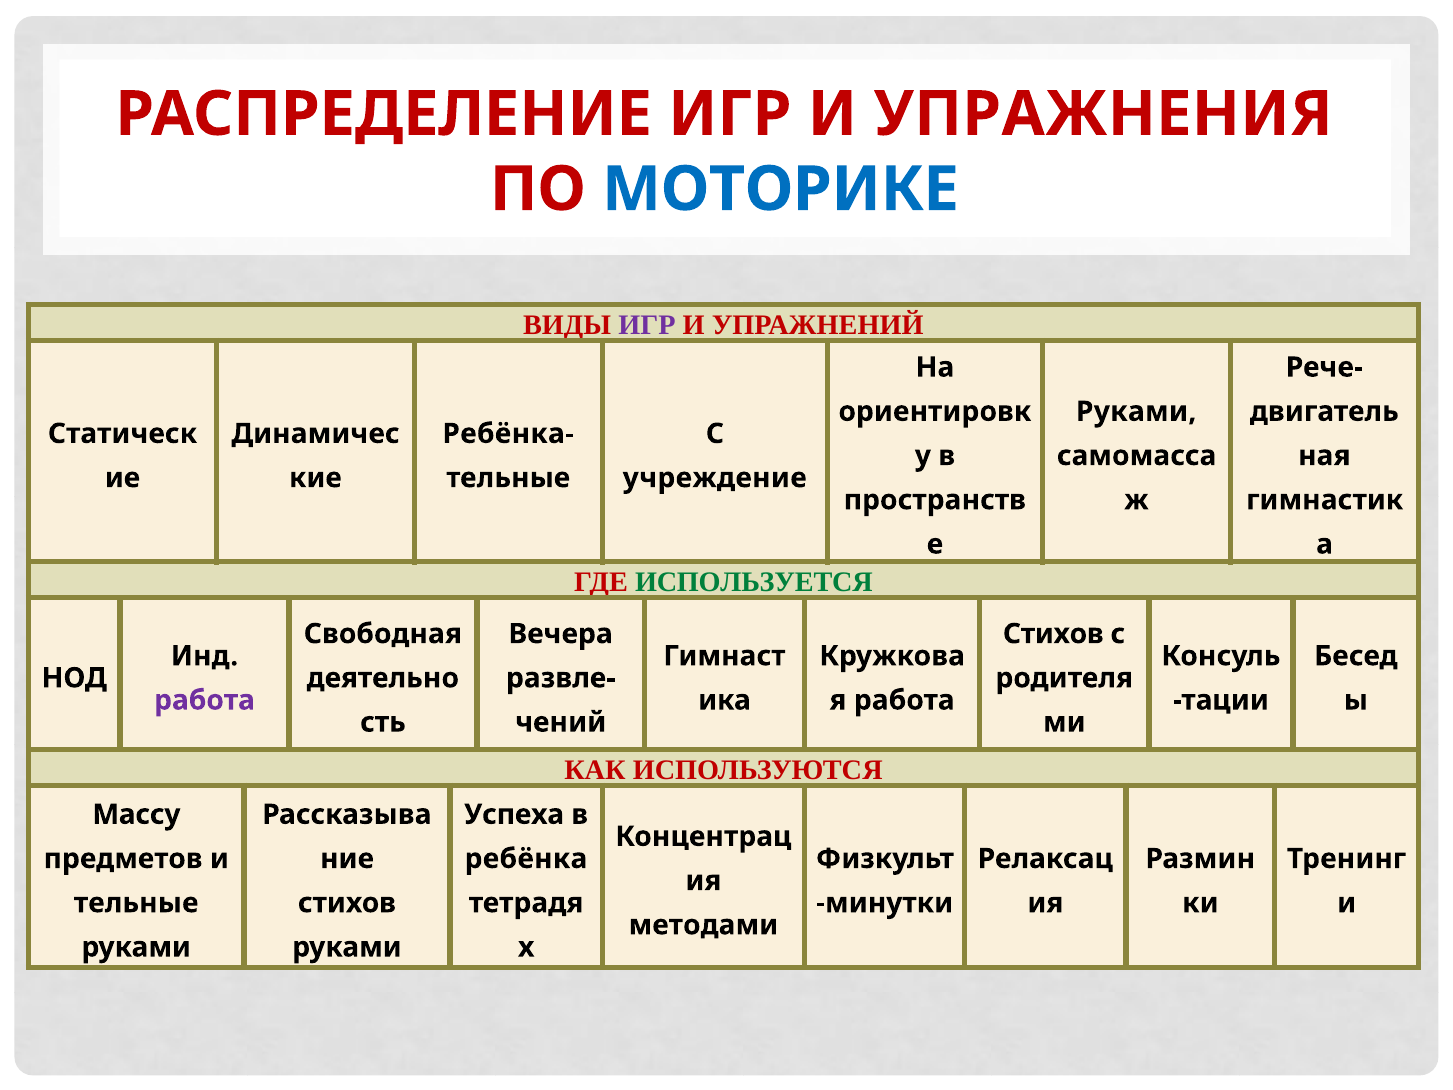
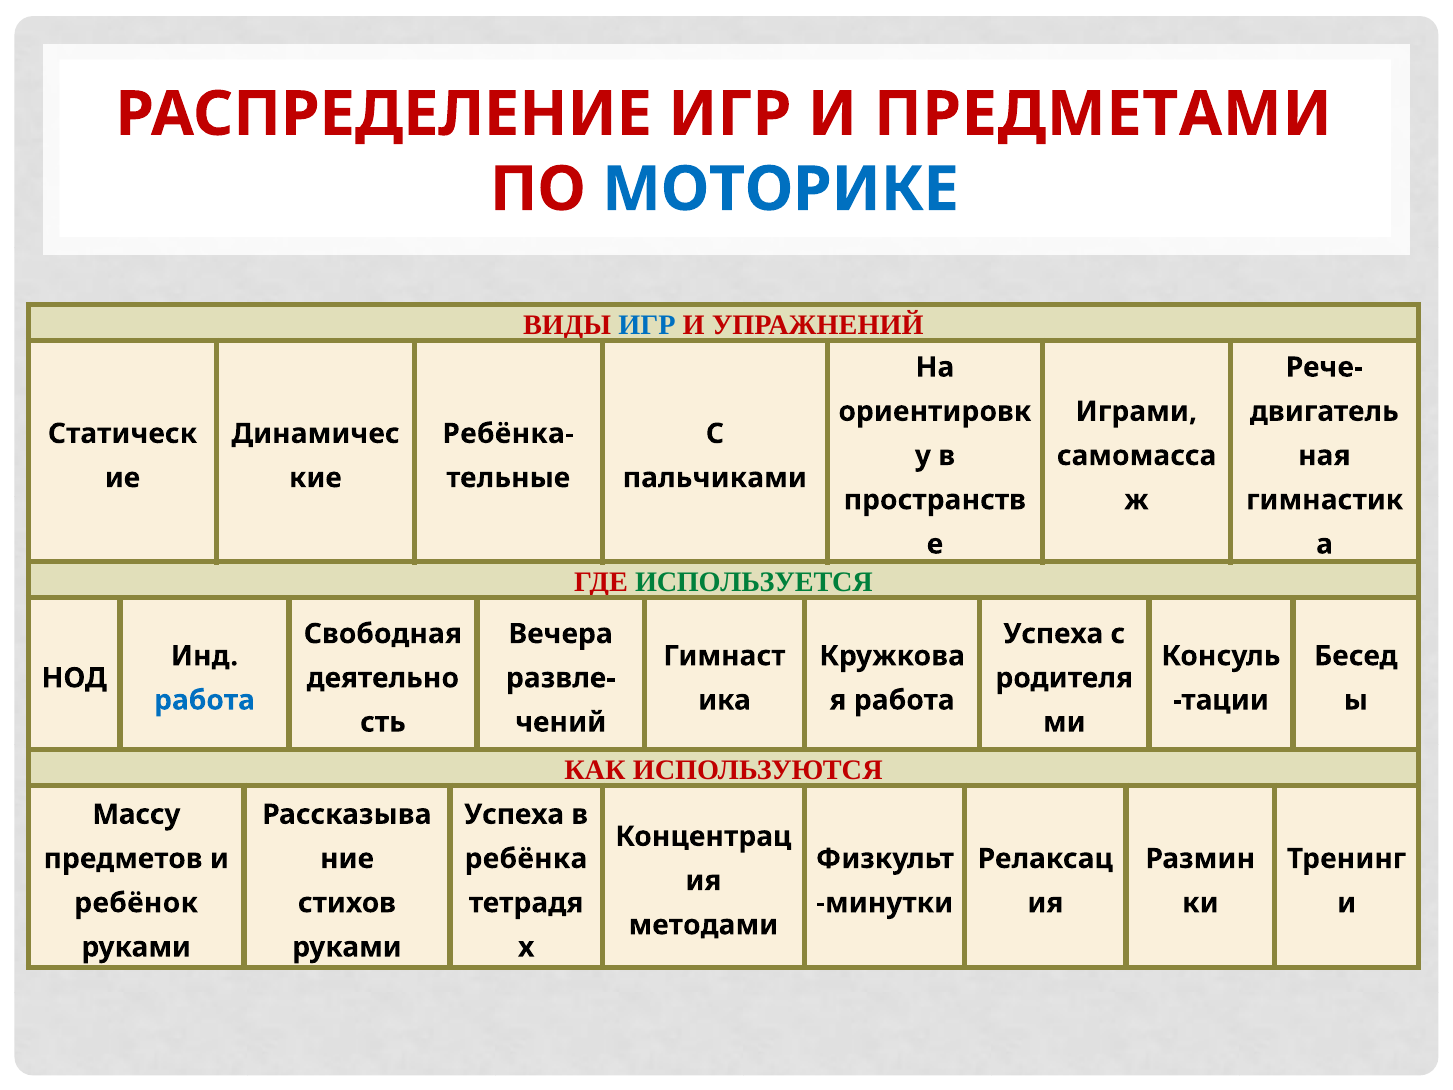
УПРАЖНЕНИЯ: УПРАЖНЕНИЯ -> ПРЕДМЕТАМИ
ИГР at (647, 325) colour: purple -> blue
Руками at (1136, 411): Руками -> Играми
учреждение: учреждение -> пальчиками
Стихов at (1053, 634): Стихов -> Успеха
работа at (204, 700) colour: purple -> blue
тельные at (136, 903): тельные -> ребёнок
